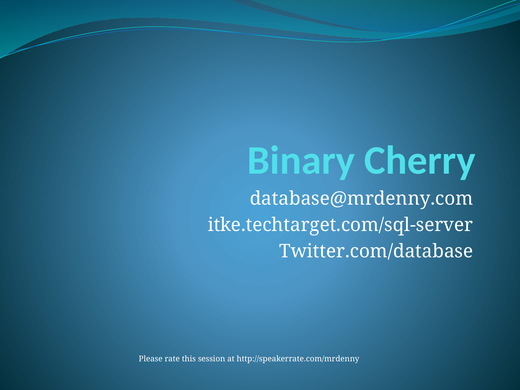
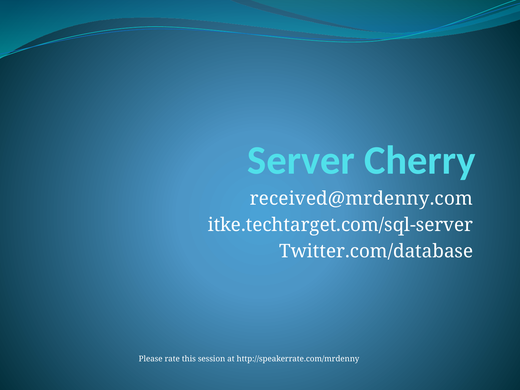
Binary: Binary -> Server
database@mrdenny.com: database@mrdenny.com -> received@mrdenny.com
